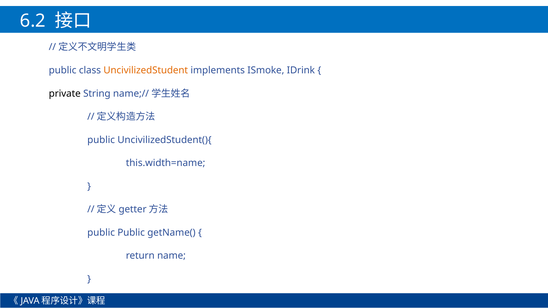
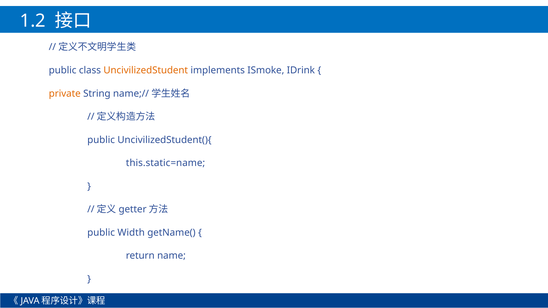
6.2: 6.2 -> 1.2
private colour: black -> orange
this.width=name: this.width=name -> this.static=name
public Public: Public -> Width
